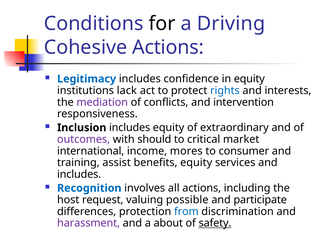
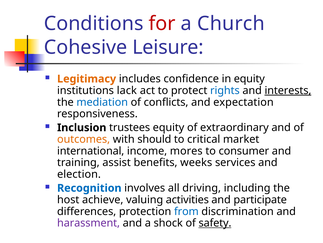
for colour: black -> red
Driving: Driving -> Church
Cohesive Actions: Actions -> Leisure
Legitimacy colour: blue -> orange
interests underline: none -> present
mediation colour: purple -> blue
intervention: intervention -> expectation
Inclusion includes: includes -> trustees
outcomes colour: purple -> orange
benefits equity: equity -> weeks
includes at (79, 174): includes -> election
all actions: actions -> driving
request: request -> achieve
possible: possible -> activities
about: about -> shock
